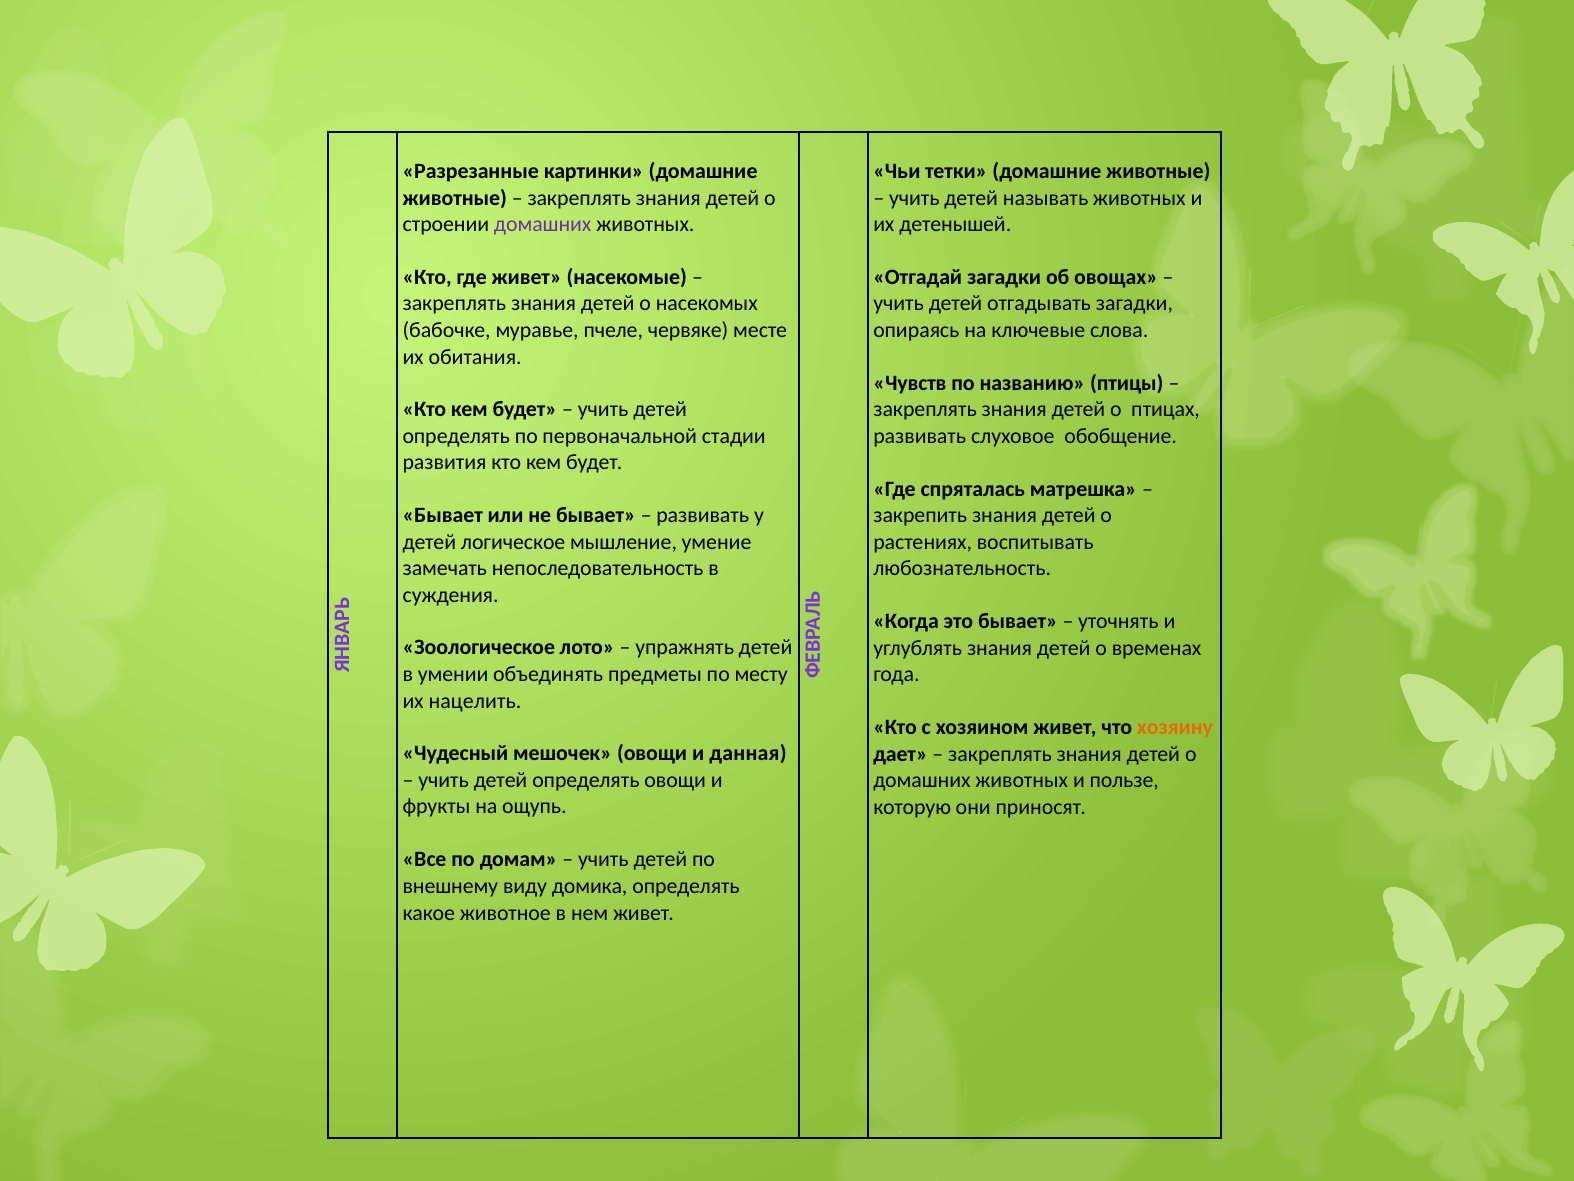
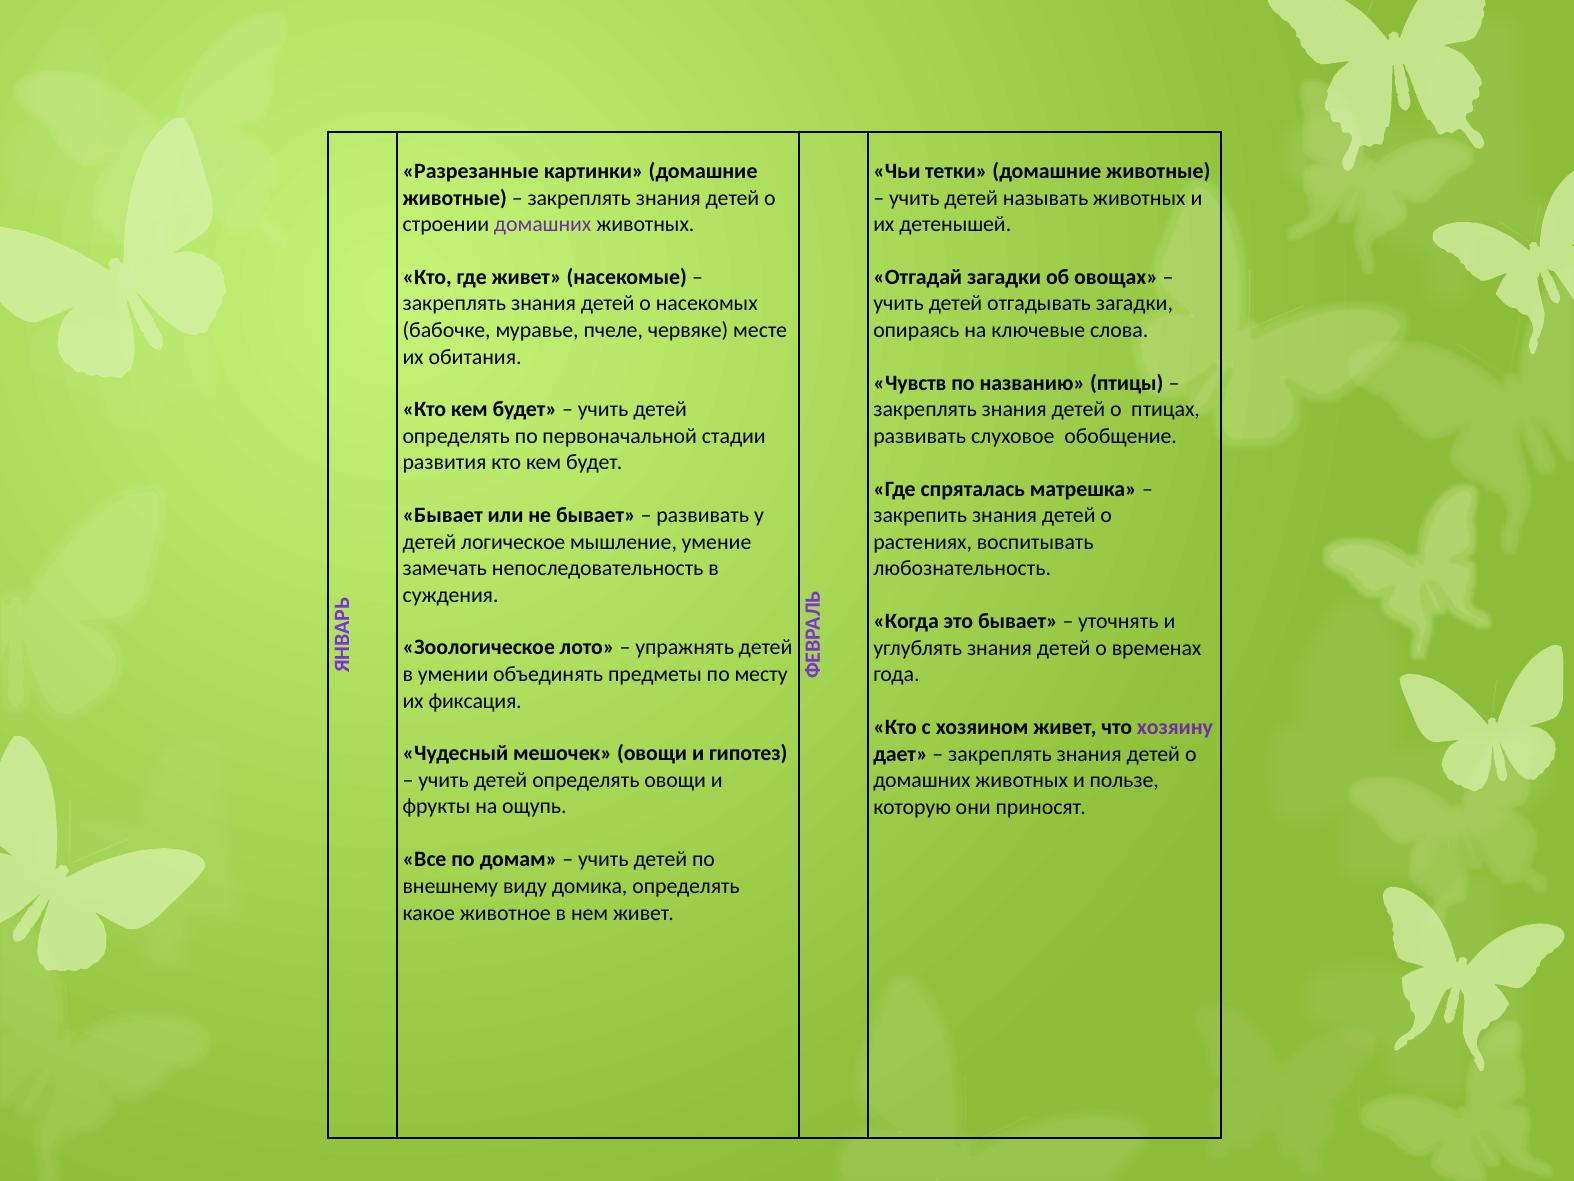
нацелить: нацелить -> фиксация
хозяину colour: orange -> purple
данная: данная -> гипотез
